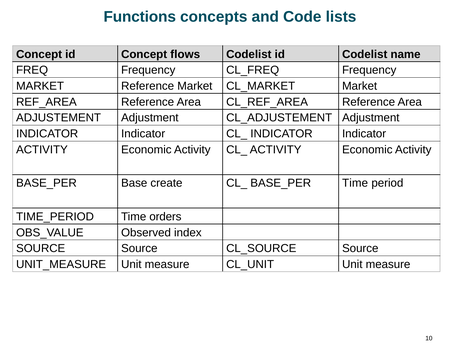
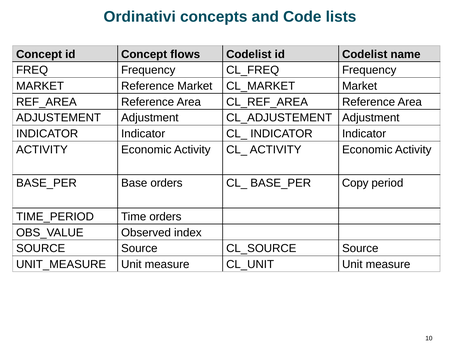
Functions: Functions -> Ordinativi
Base create: create -> orders
Time at (355, 183): Time -> Copy
